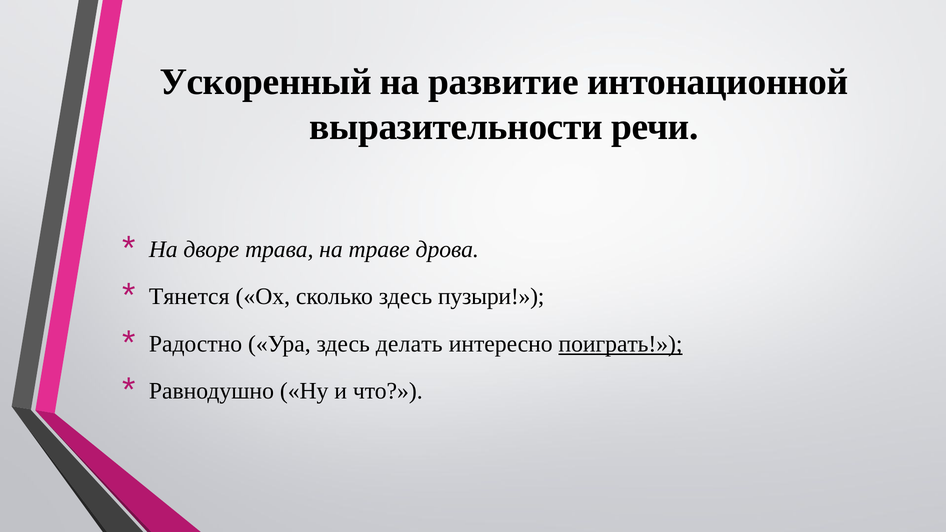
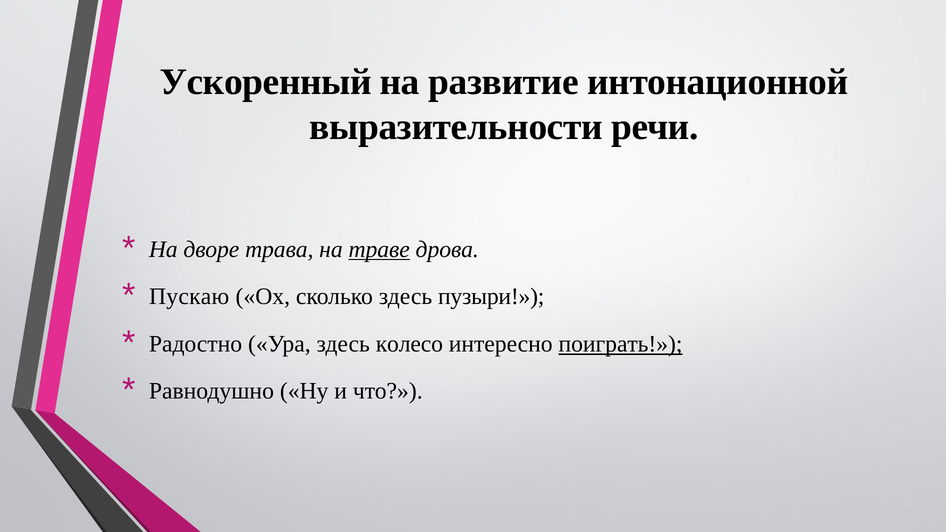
траве underline: none -> present
Тянется: Тянется -> Пускаю
делать: делать -> колесо
